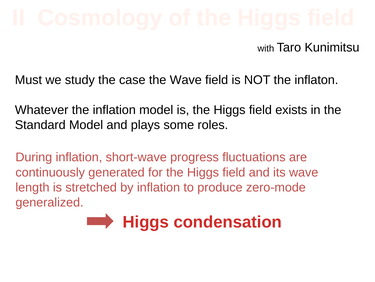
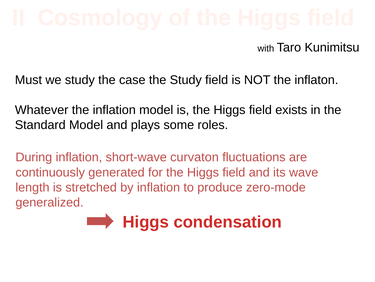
the Wave: Wave -> Study
progress: progress -> curvaton
